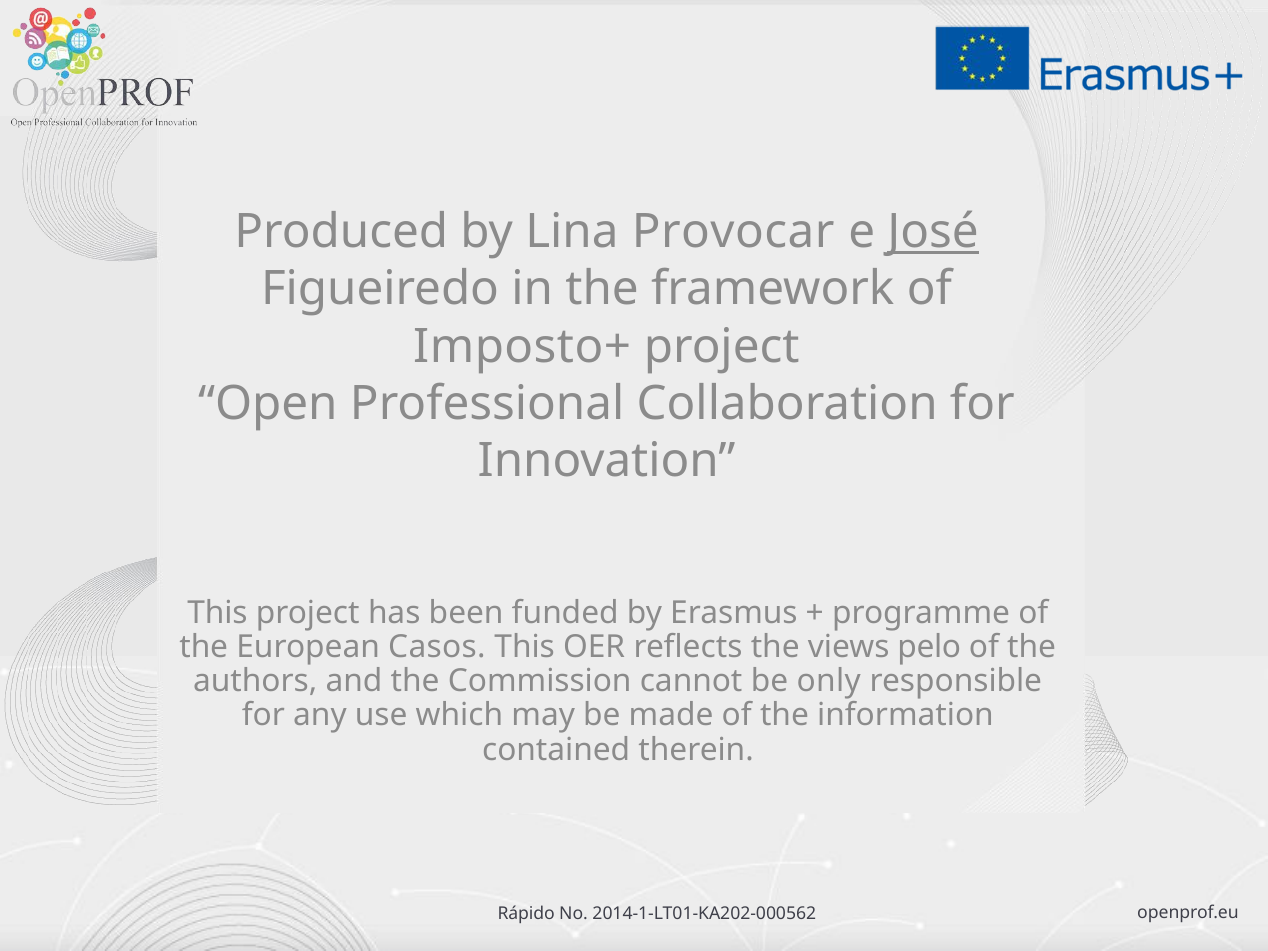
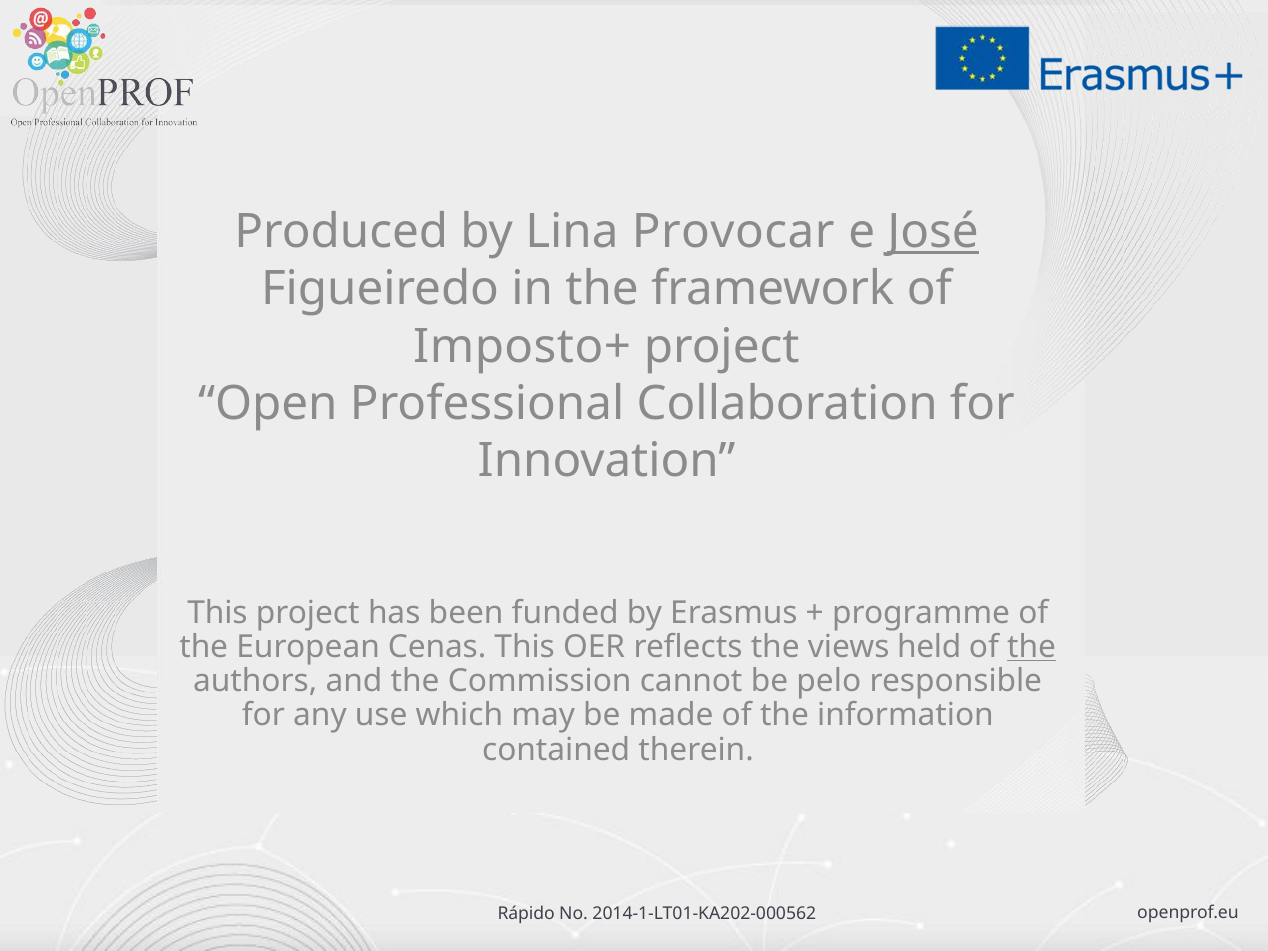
Casos: Casos -> Cenas
pelo: pelo -> held
the at (1032, 647) underline: none -> present
only: only -> pelo
